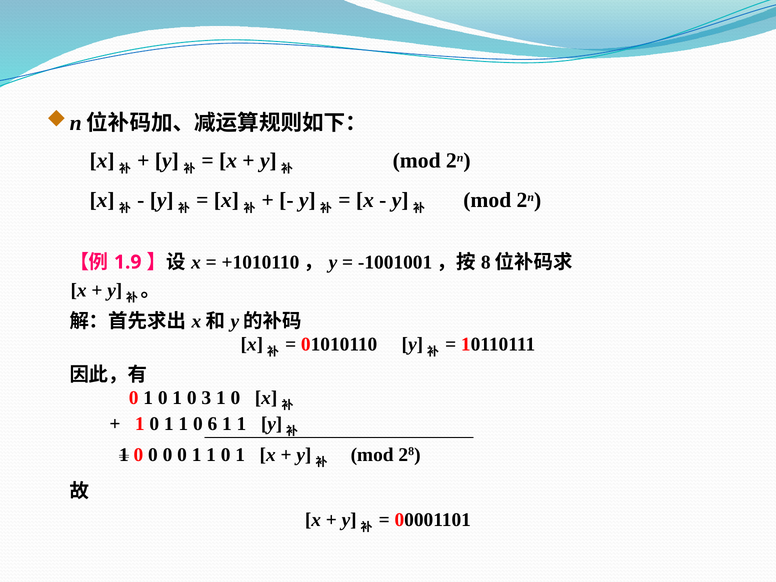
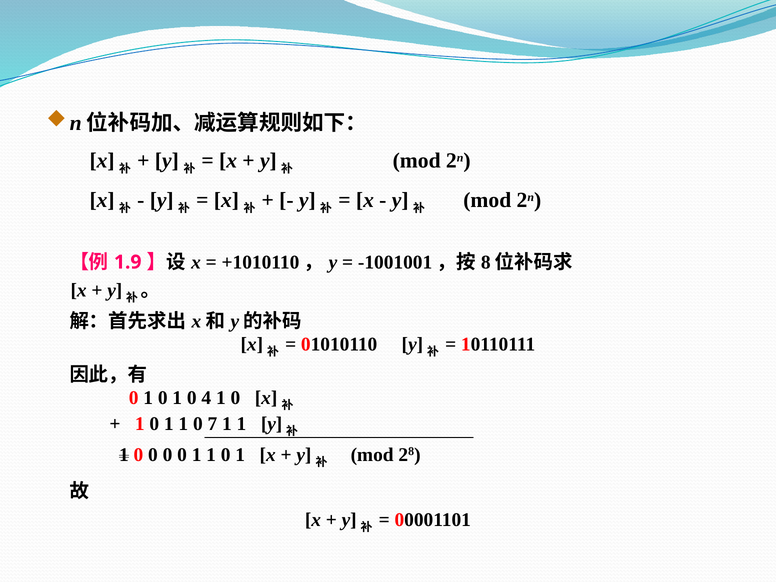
3: 3 -> 4
6: 6 -> 7
